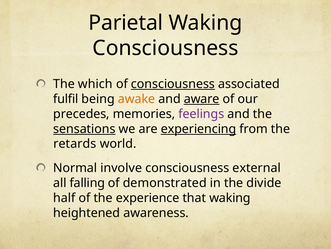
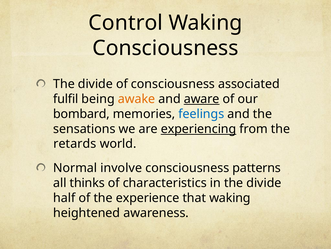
Parietal: Parietal -> Control
which at (95, 84): which -> divide
consciousness at (173, 84) underline: present -> none
precedes: precedes -> bombard
feelings colour: purple -> blue
sensations underline: present -> none
external: external -> patterns
falling: falling -> thinks
demonstrated: demonstrated -> characteristics
